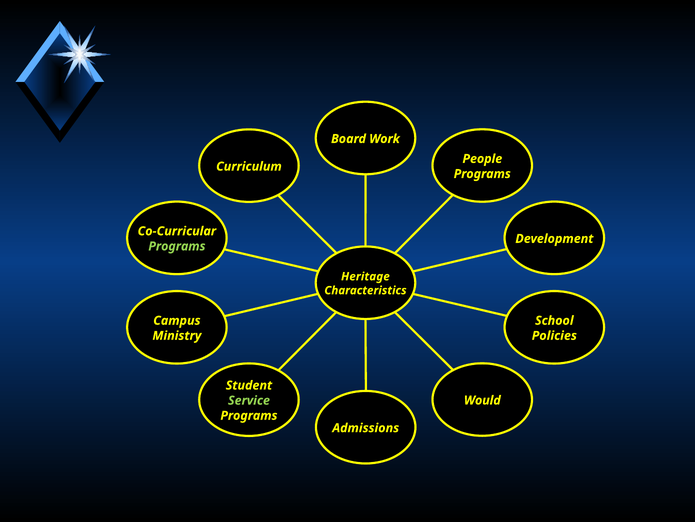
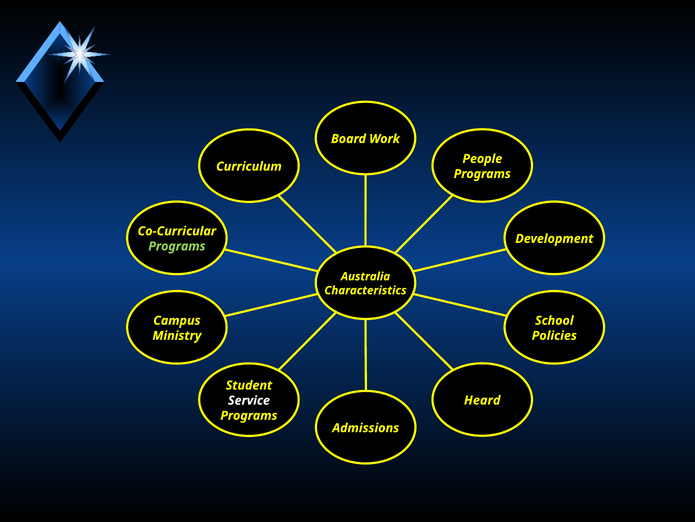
Heritage: Heritage -> Australia
Would: Would -> Heard
Service colour: light green -> white
